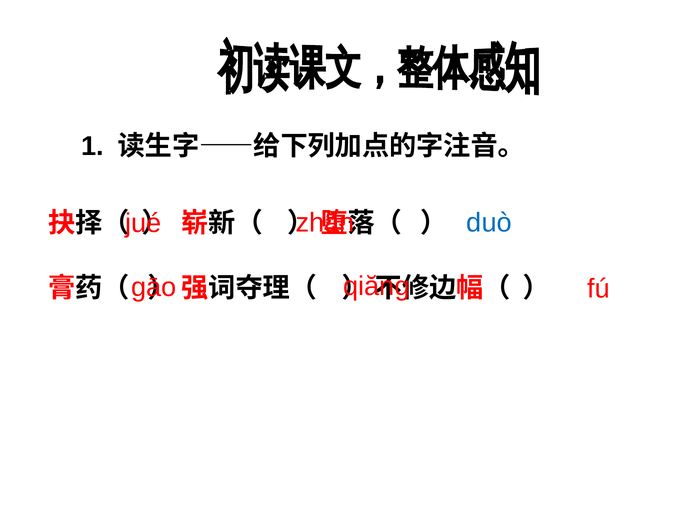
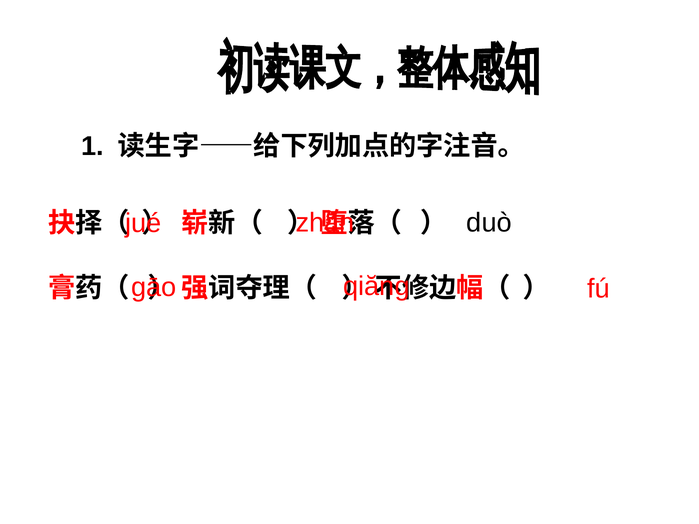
duò colour: blue -> black
